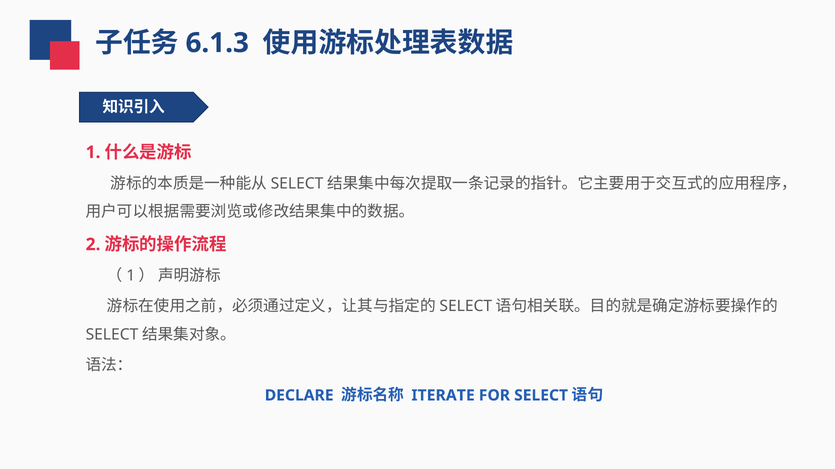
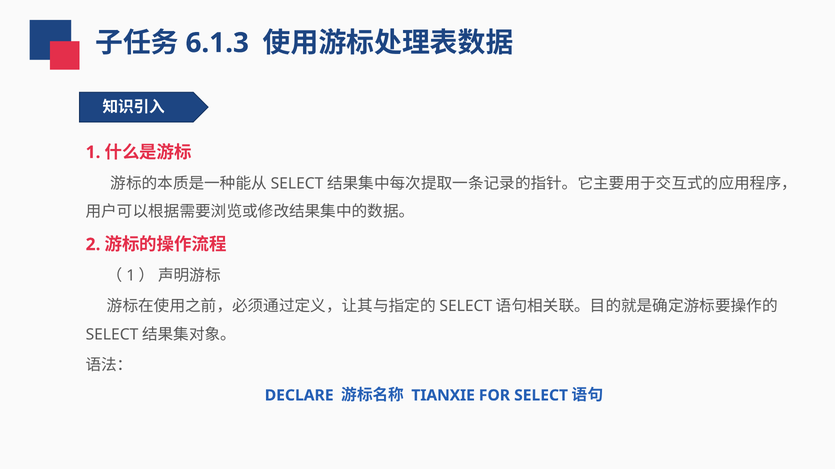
ITERATE: ITERATE -> TIANXIE
